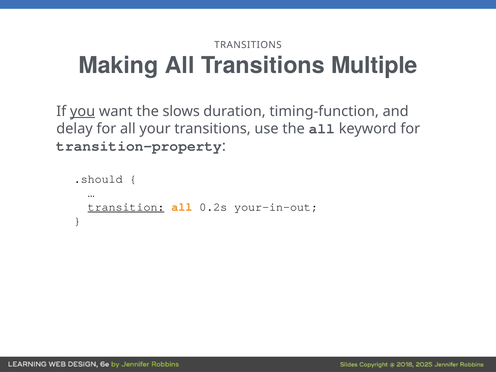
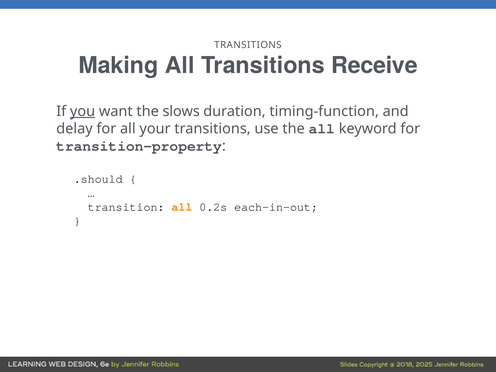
Multiple: Multiple -> Receive
transition underline: present -> none
your-in-out: your-in-out -> each-in-out
